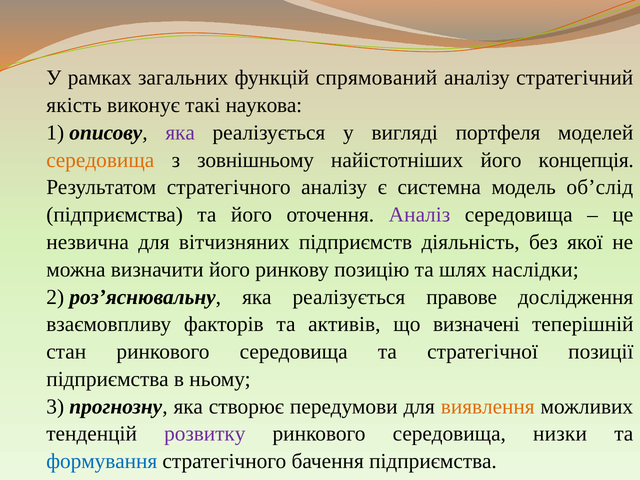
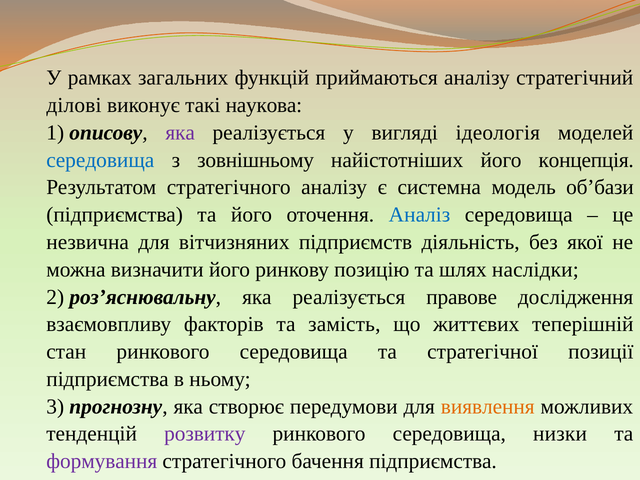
спрямований: спрямований -> приймаються
якість: якість -> ділові
портфеля: портфеля -> ідеологія
середовища at (100, 160) colour: orange -> blue
об’слід: об’слід -> об’бази
Аналіз colour: purple -> blue
активів: активів -> замість
визначені: визначені -> життєвих
формування colour: blue -> purple
